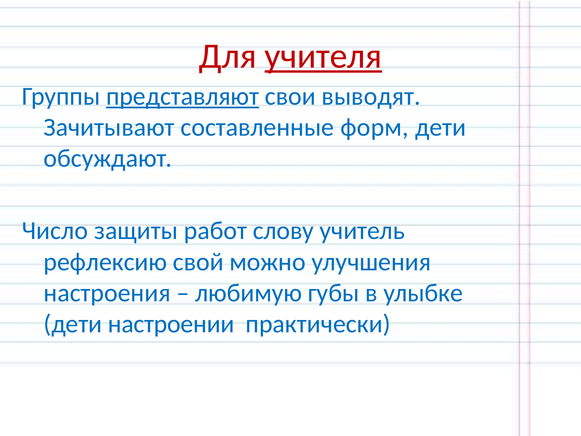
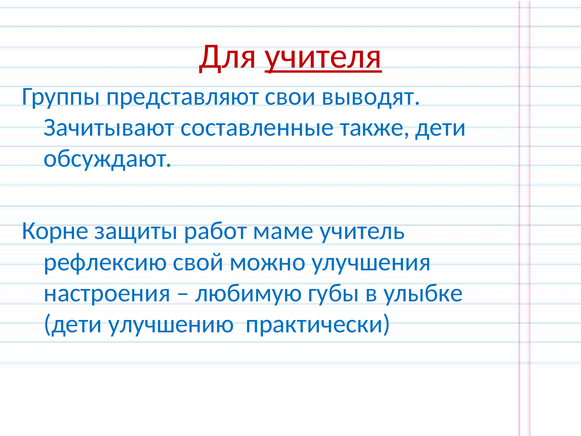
представляют underline: present -> none
форм: форм -> также
Число: Число -> Корне
слову: слову -> маме
настроении: настроении -> улучшению
